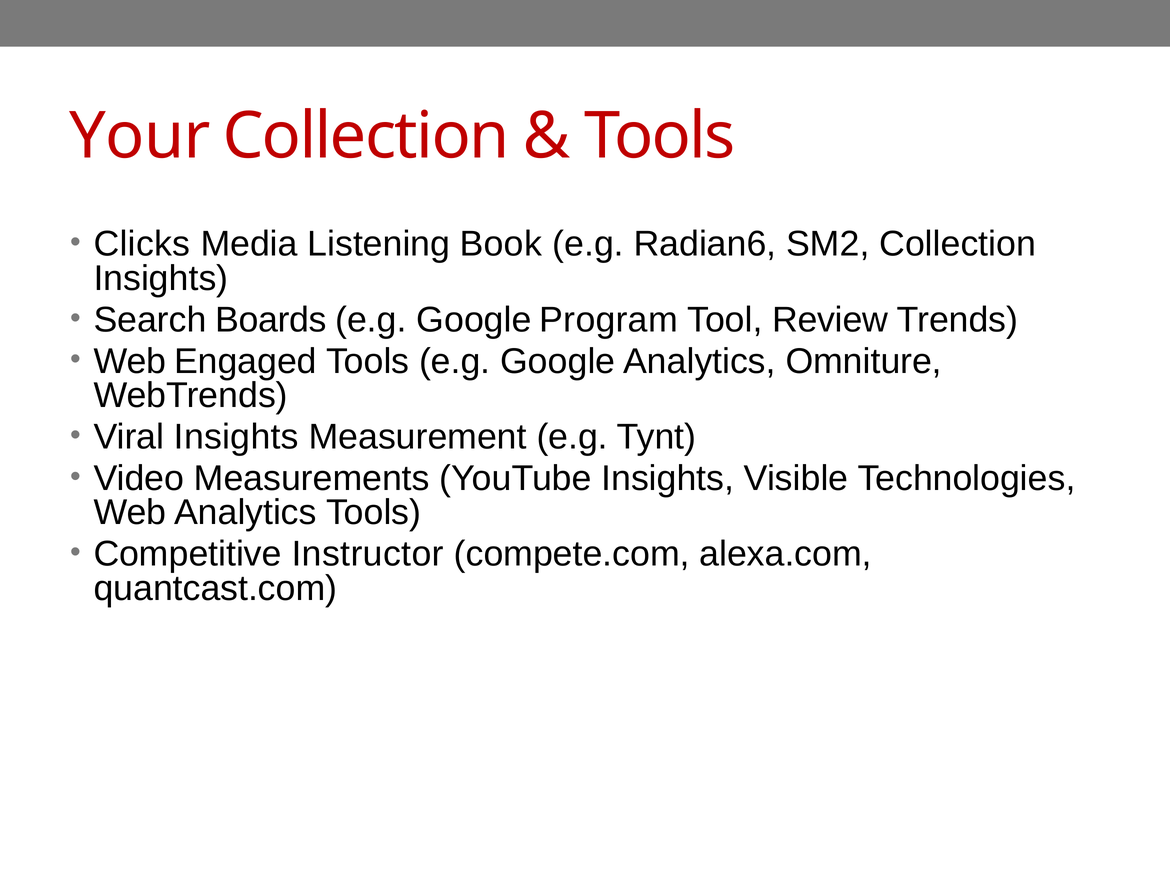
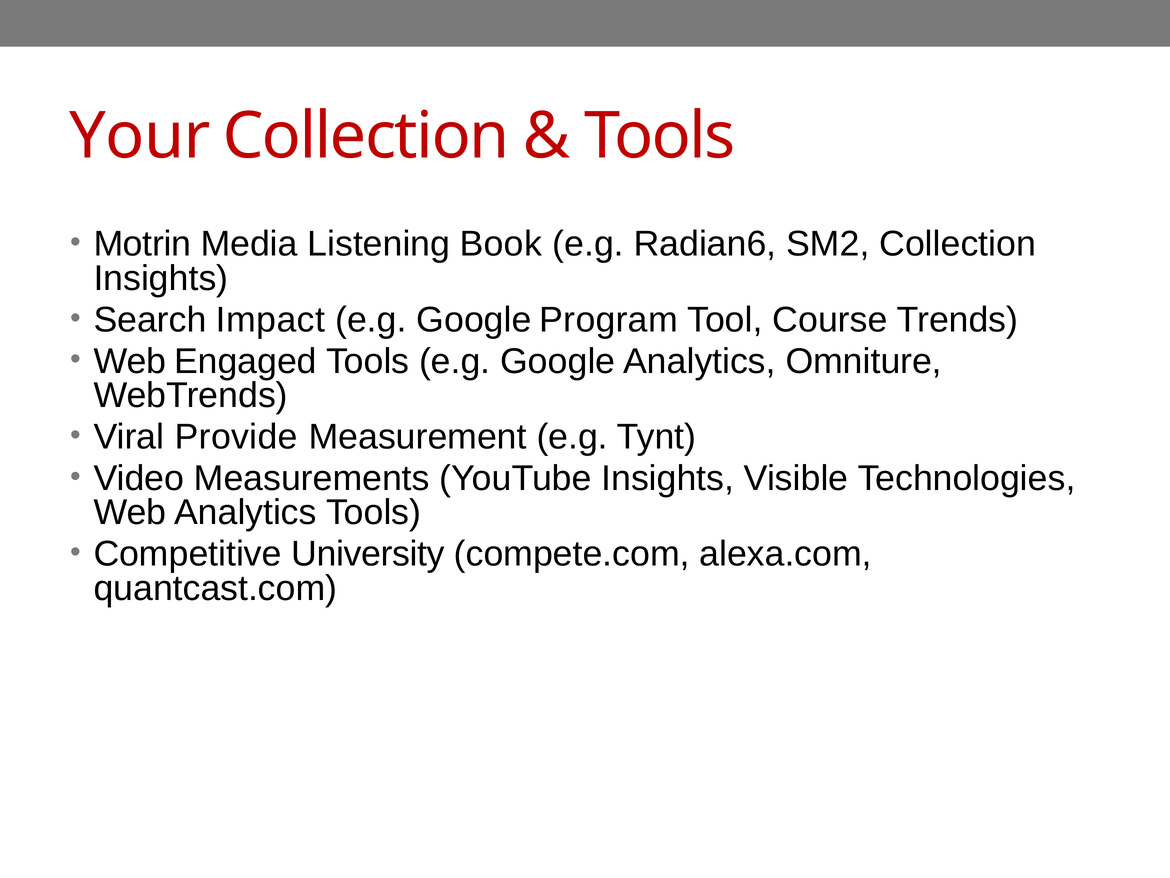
Clicks: Clicks -> Motrin
Boards: Boards -> Impact
Review: Review -> Course
Viral Insights: Insights -> Provide
Instructor: Instructor -> University
